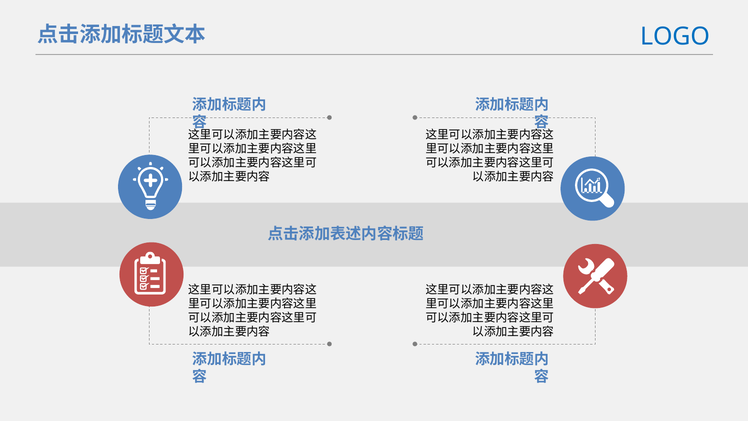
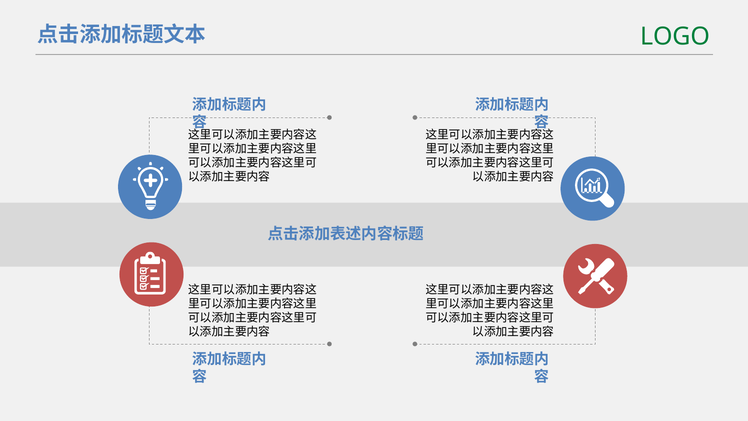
LOGO colour: blue -> green
